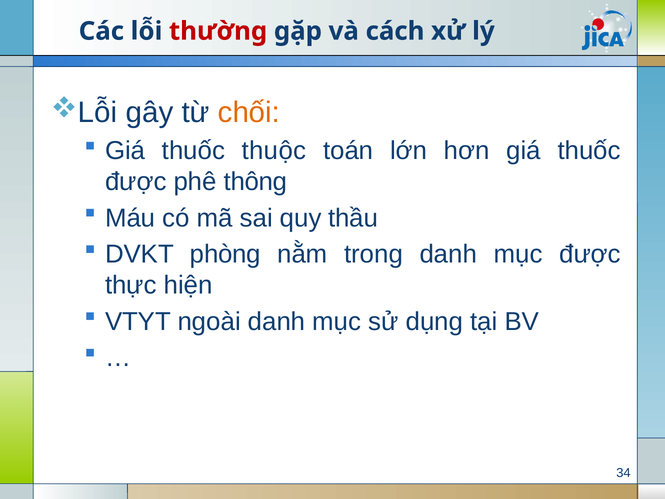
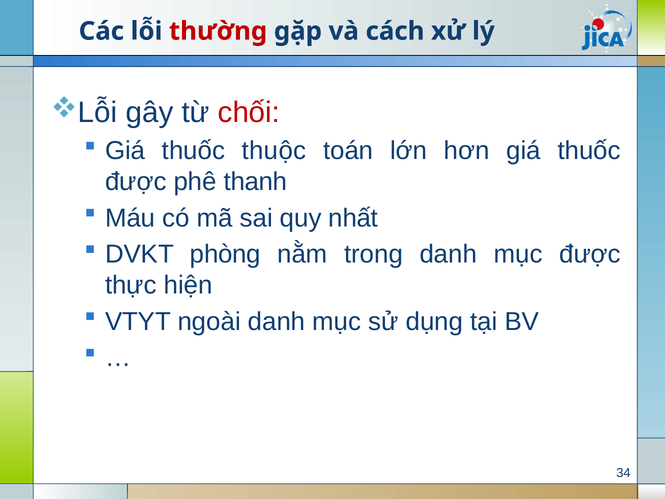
chối colour: orange -> red
thông: thông -> thanh
thầu: thầu -> nhất
